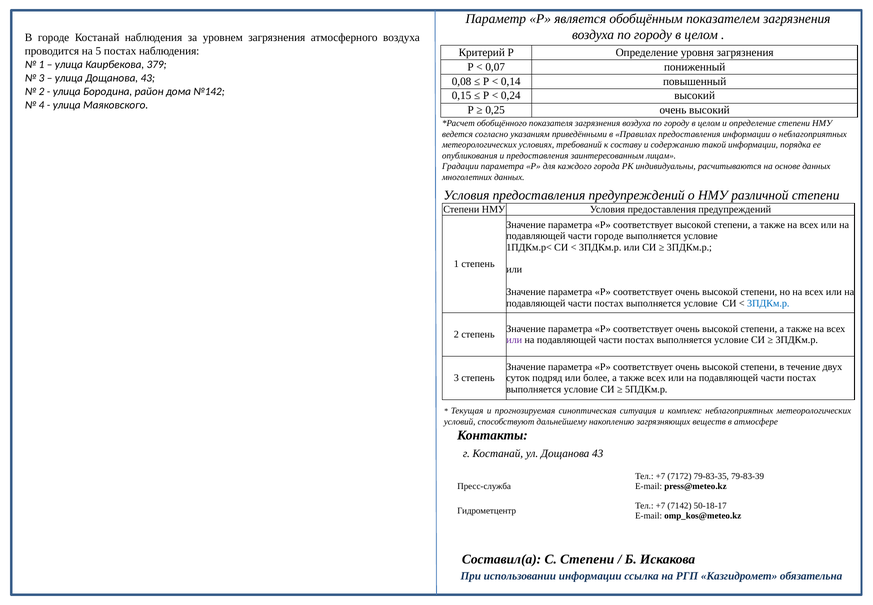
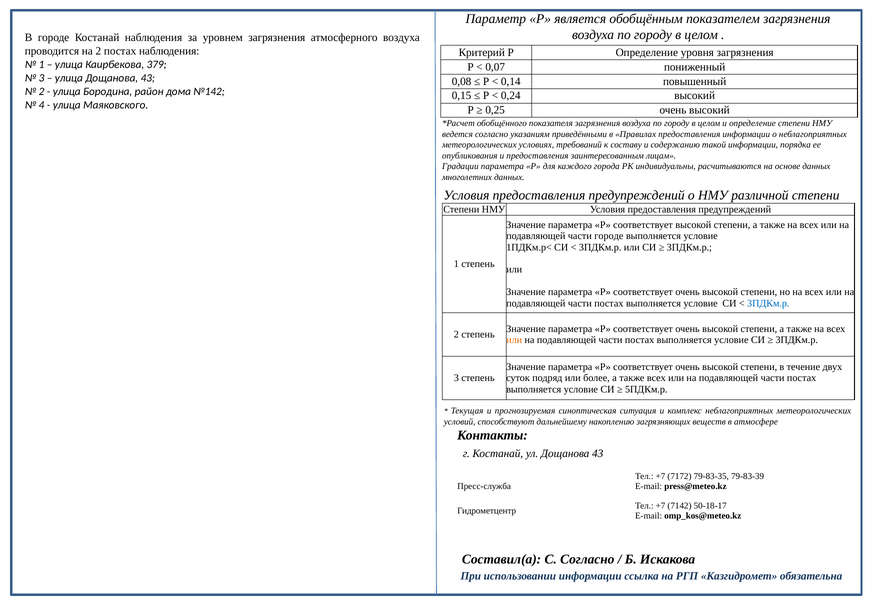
на 5: 5 -> 2
или at (514, 340) colour: purple -> orange
С Степени: Степени -> Согласно
